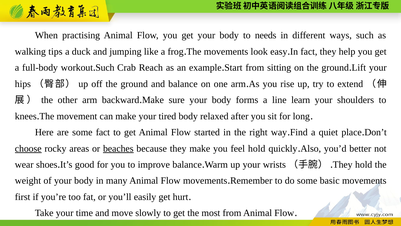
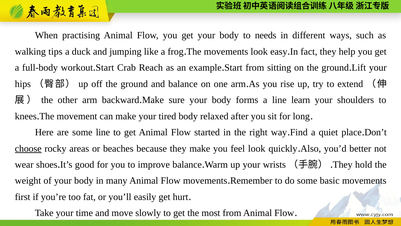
Such at (105, 68): Such -> Start
some fact: fact -> line
beaches underline: present -> none
feel hold: hold -> look
